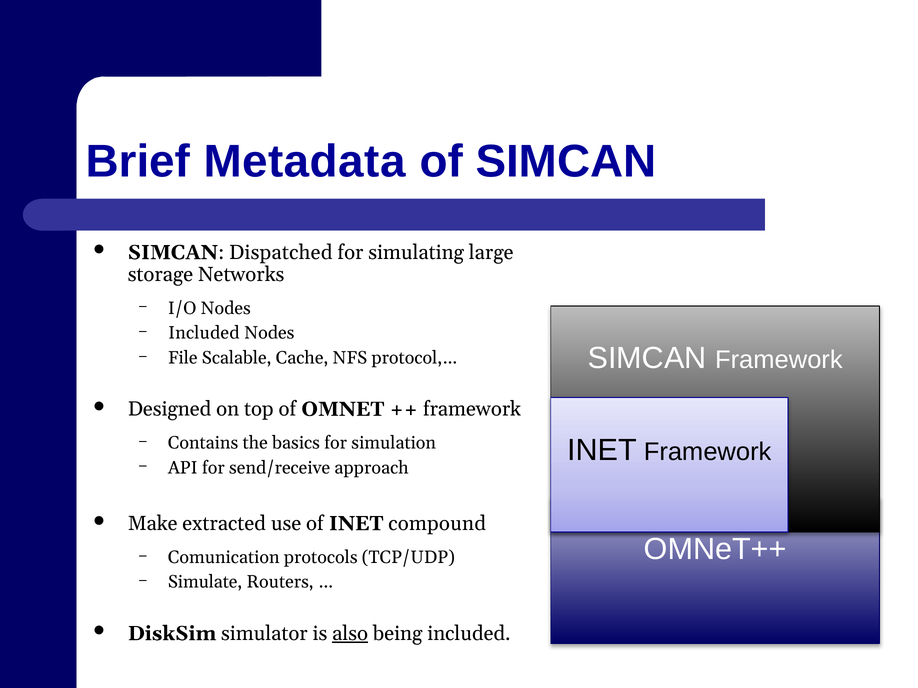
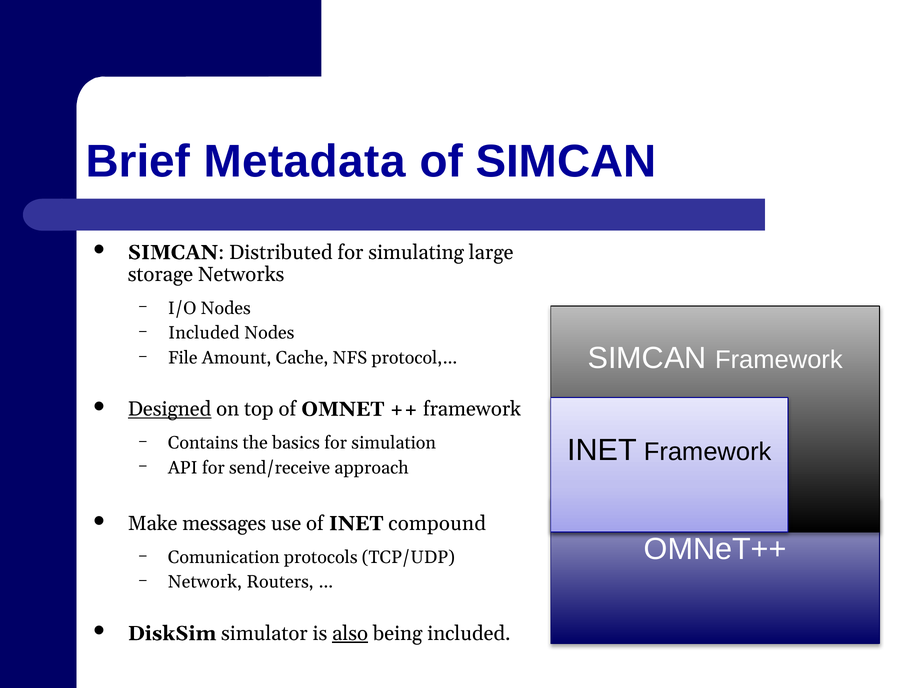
Dispatched: Dispatched -> Distributed
Scalable: Scalable -> Amount
Designed underline: none -> present
extracted: extracted -> messages
Simulate: Simulate -> Network
